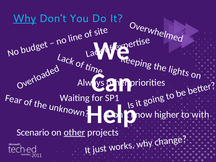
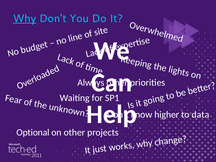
with: with -> data
Scenario: Scenario -> Optional
other at (74, 132) underline: present -> none
